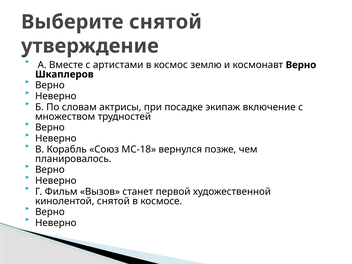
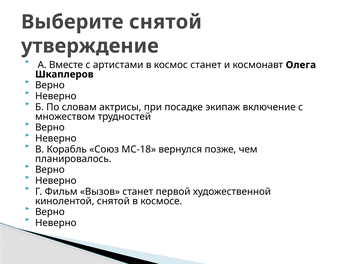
космос землю: землю -> станет
космонавт Верно: Верно -> Олега
